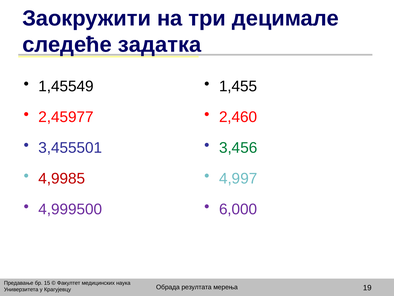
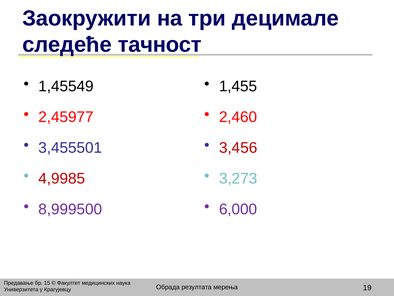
задатка: задатка -> тачност
3,456 colour: green -> red
4,997: 4,997 -> 3,273
4,999500: 4,999500 -> 8,999500
